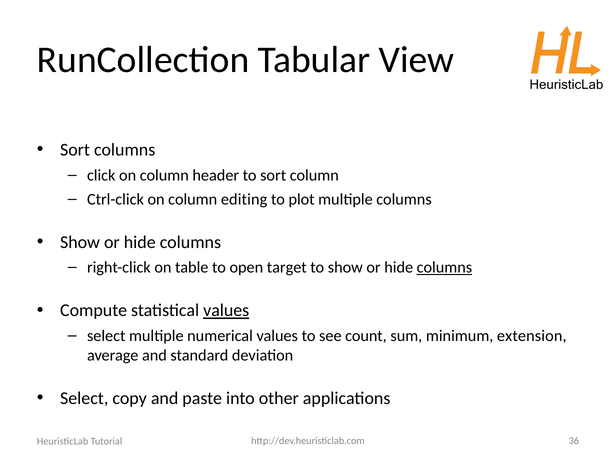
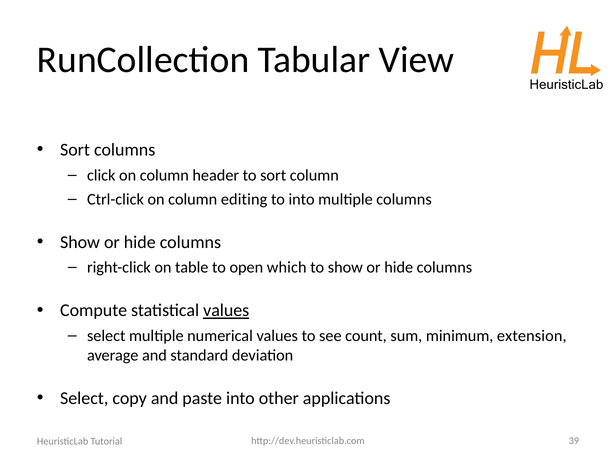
to plot: plot -> into
target: target -> which
columns at (444, 268) underline: present -> none
36: 36 -> 39
